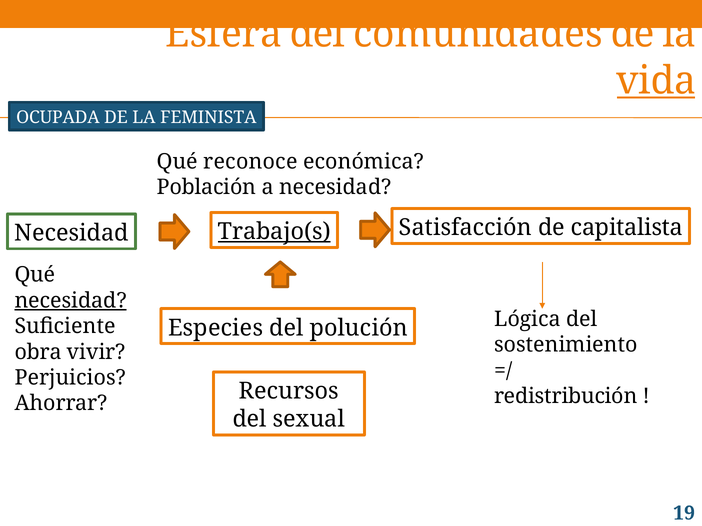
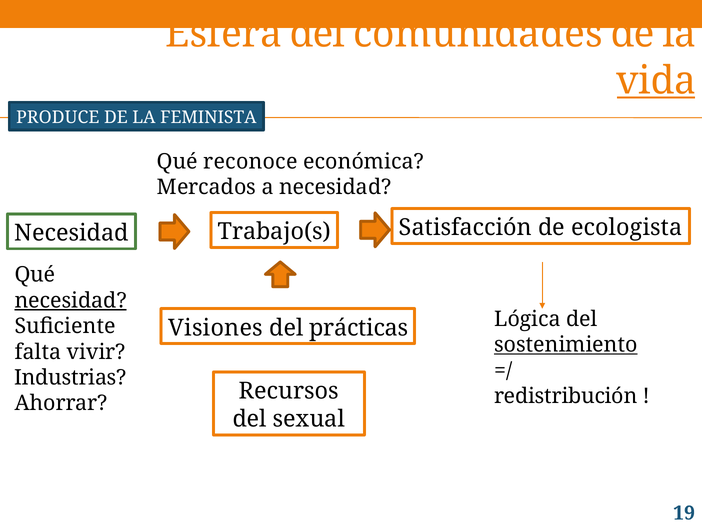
OCUPADA: OCUPADA -> PRODUCE
Población: Población -> Mercados
capitalista: capitalista -> ecologista
Trabajo(s underline: present -> none
Especies: Especies -> Visiones
polución: polución -> prácticas
sostenimiento underline: none -> present
obra: obra -> falta
Perjuicios: Perjuicios -> Industrias
